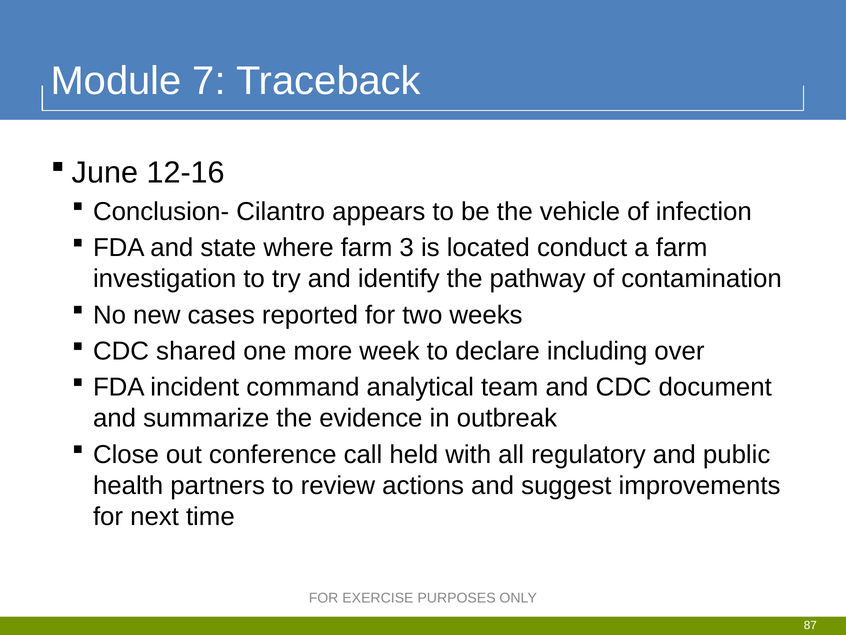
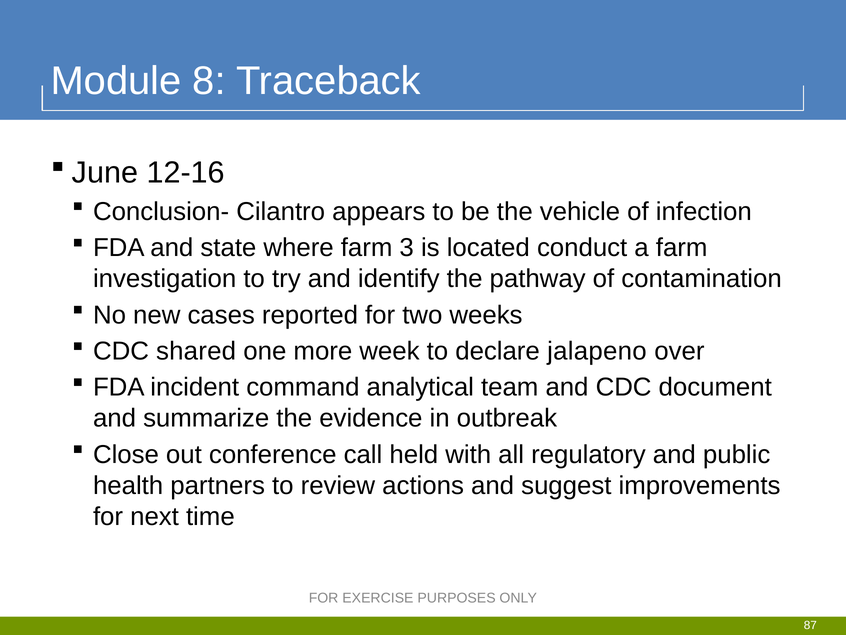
7: 7 -> 8
including: including -> jalapeno
